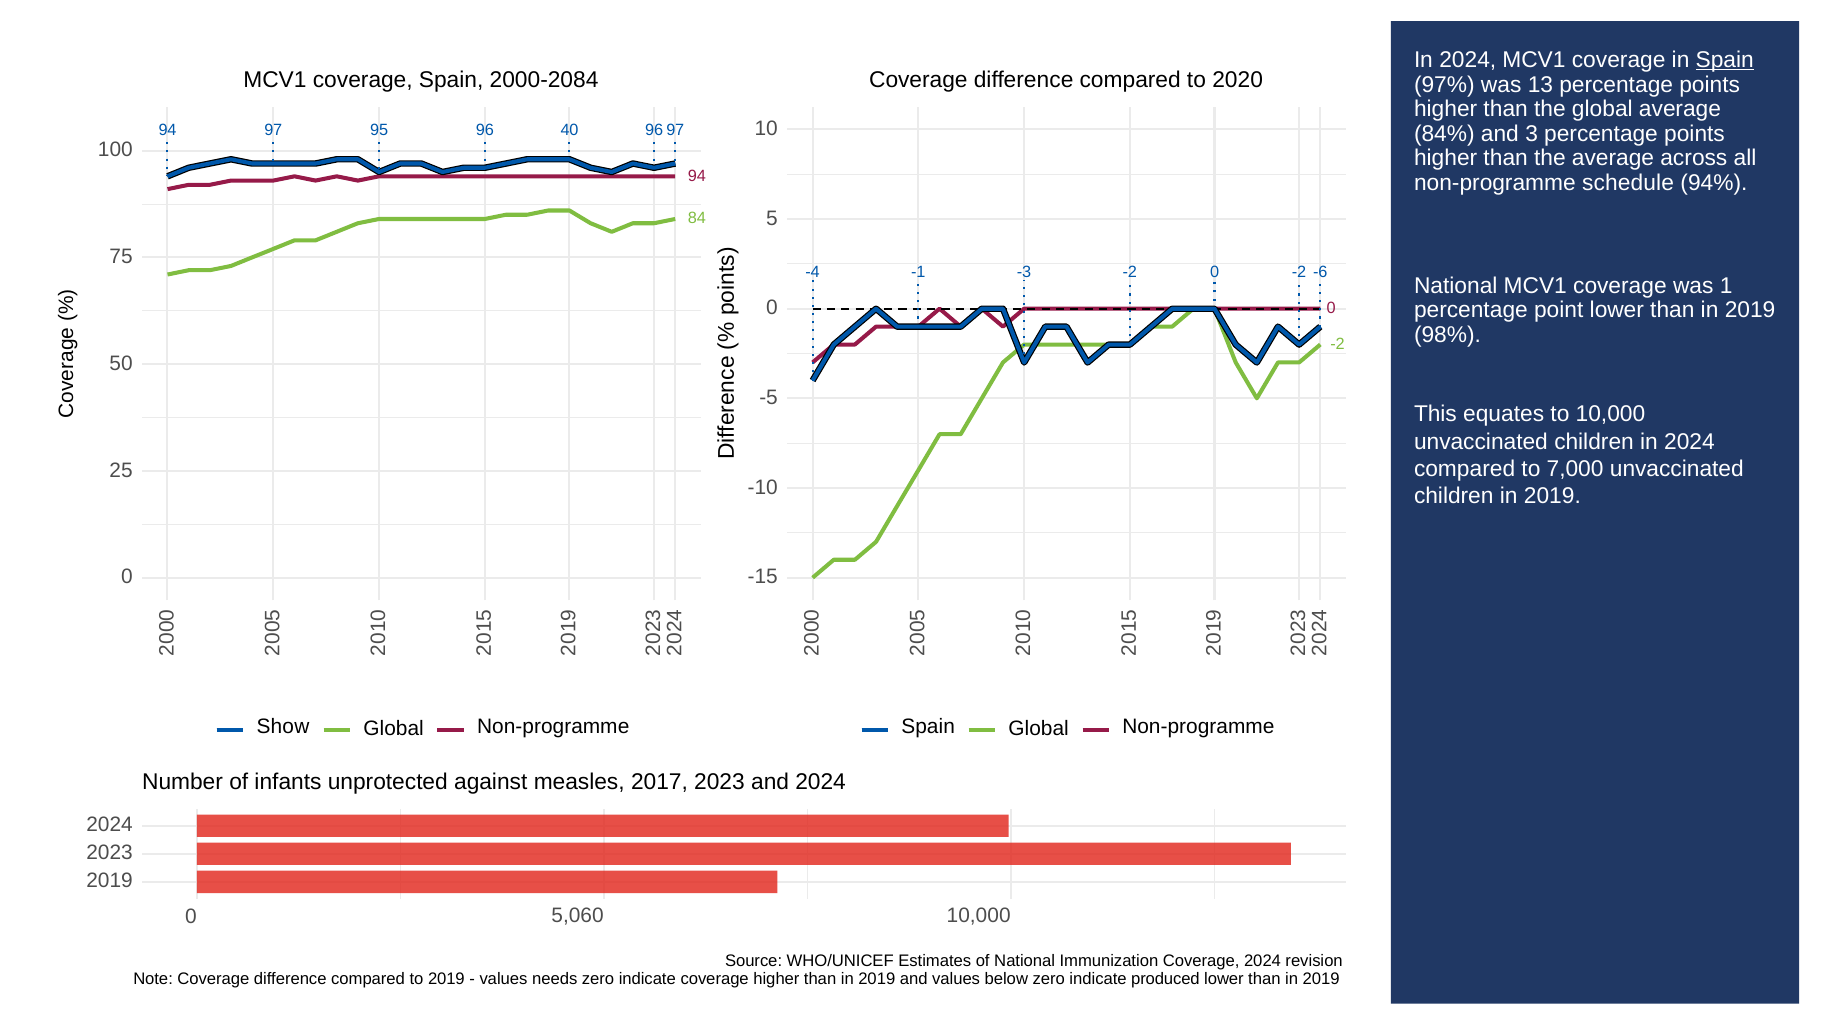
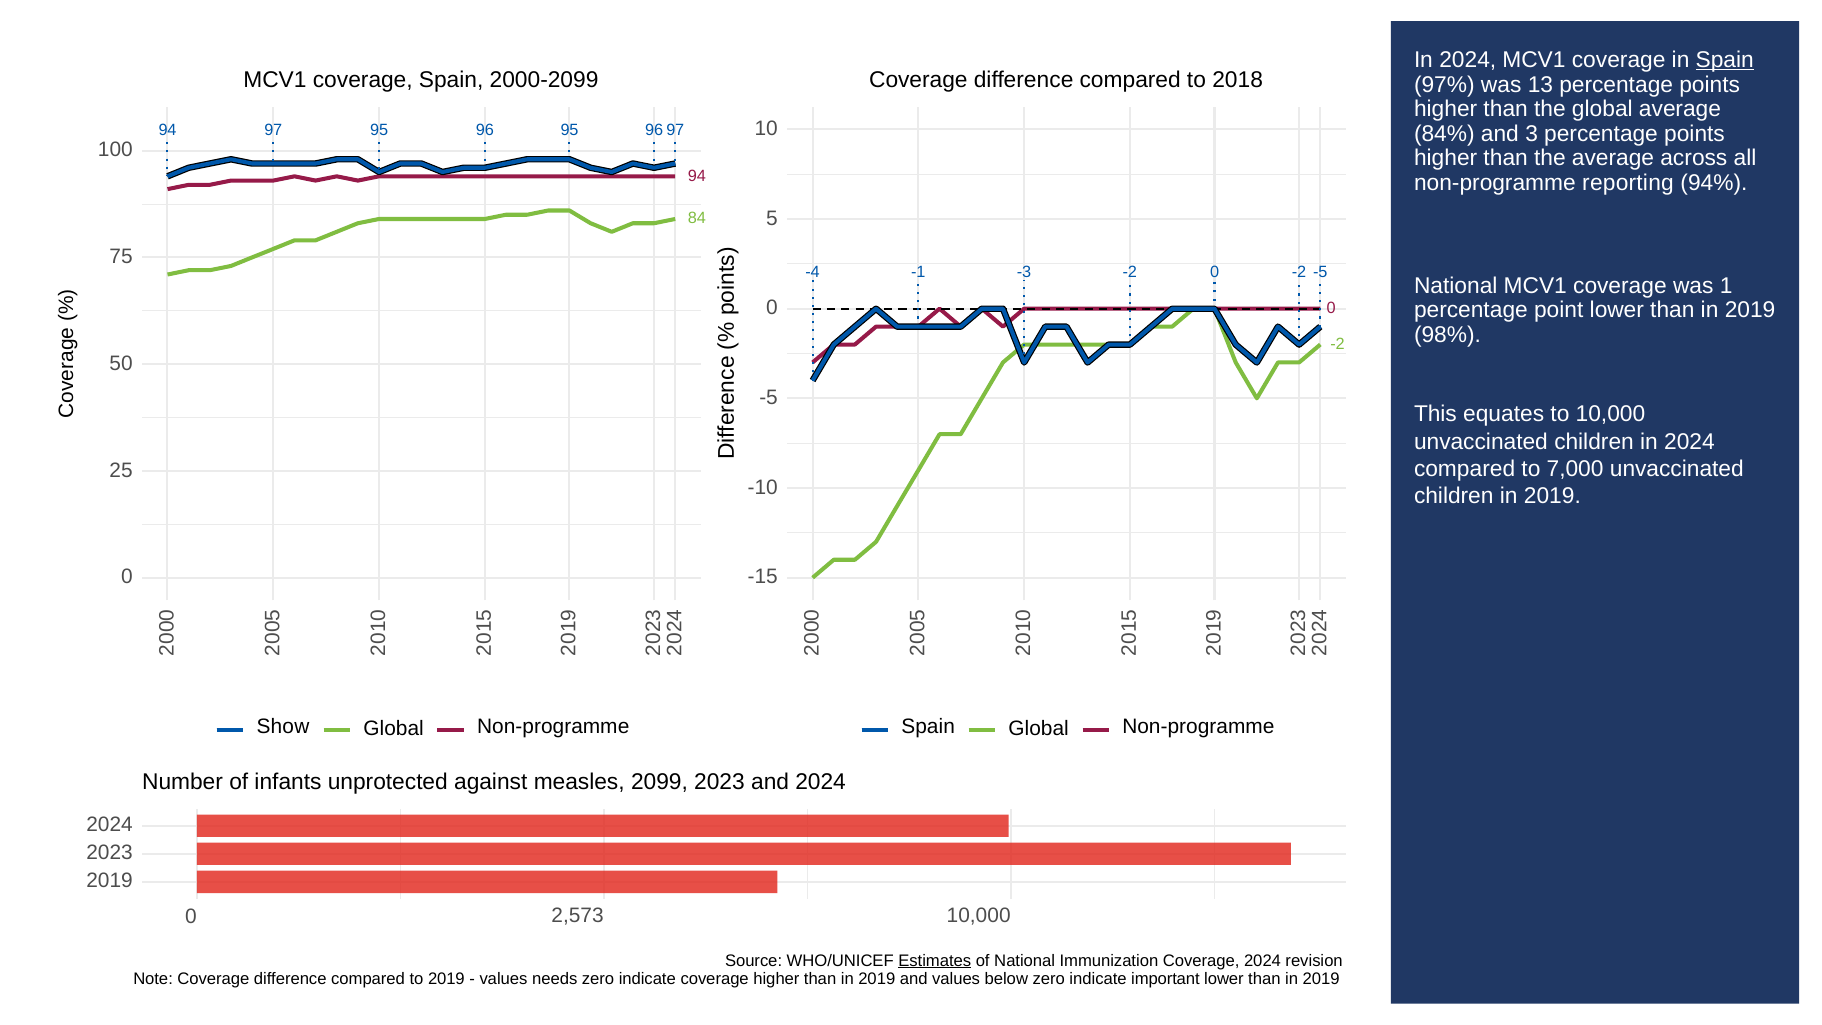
2000-2084: 2000-2084 -> 2000-2099
2020: 2020 -> 2018
96 40: 40 -> 95
schedule: schedule -> reporting
-2 -6: -6 -> -5
2017: 2017 -> 2099
5,060: 5,060 -> 2,573
Estimates underline: none -> present
produced: produced -> important
